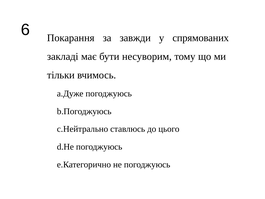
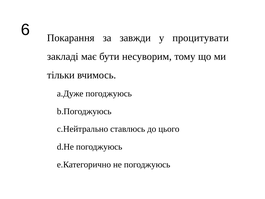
спрямованих: спрямованих -> процитувати
